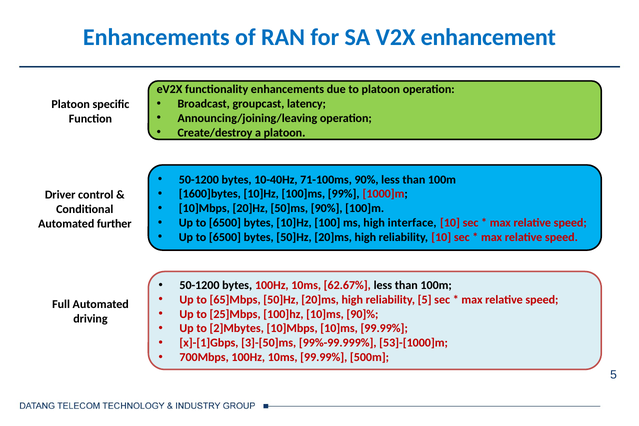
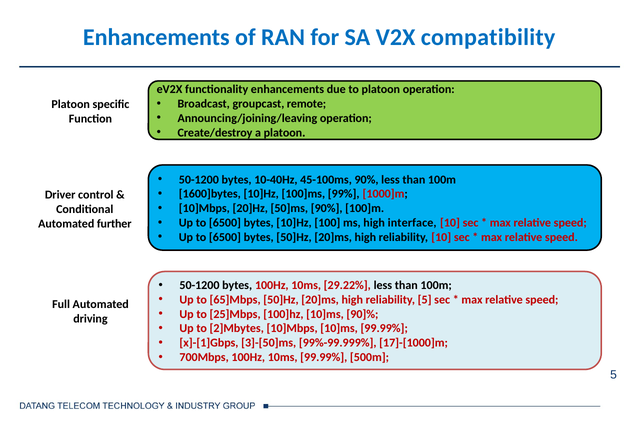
enhancement: enhancement -> compatibility
latency: latency -> remote
71-100ms: 71-100ms -> 45-100ms
62.67%: 62.67% -> 29.22%
53]-[1000]m: 53]-[1000]m -> 17]-[1000]m
